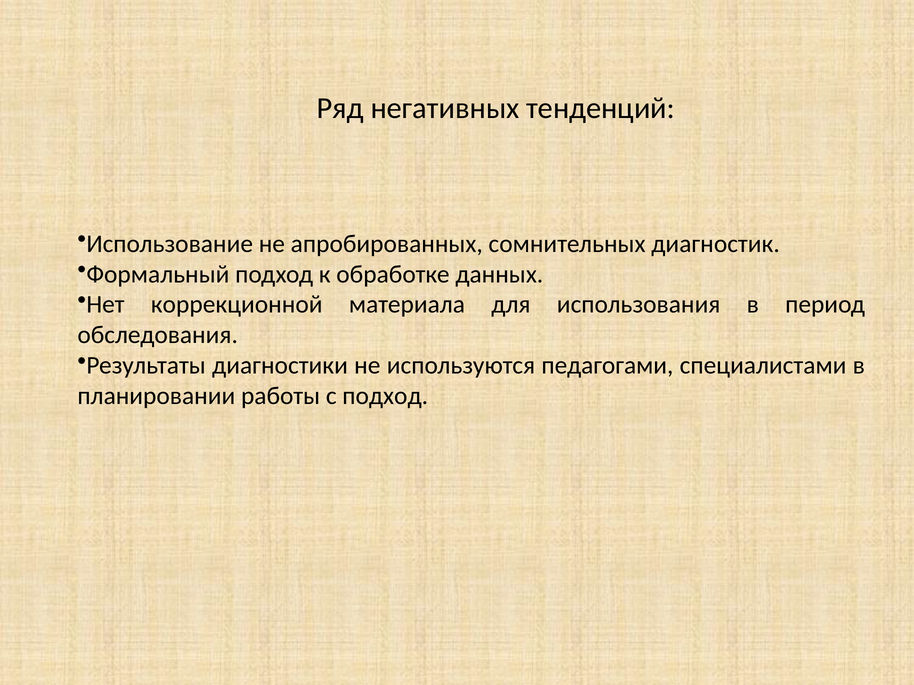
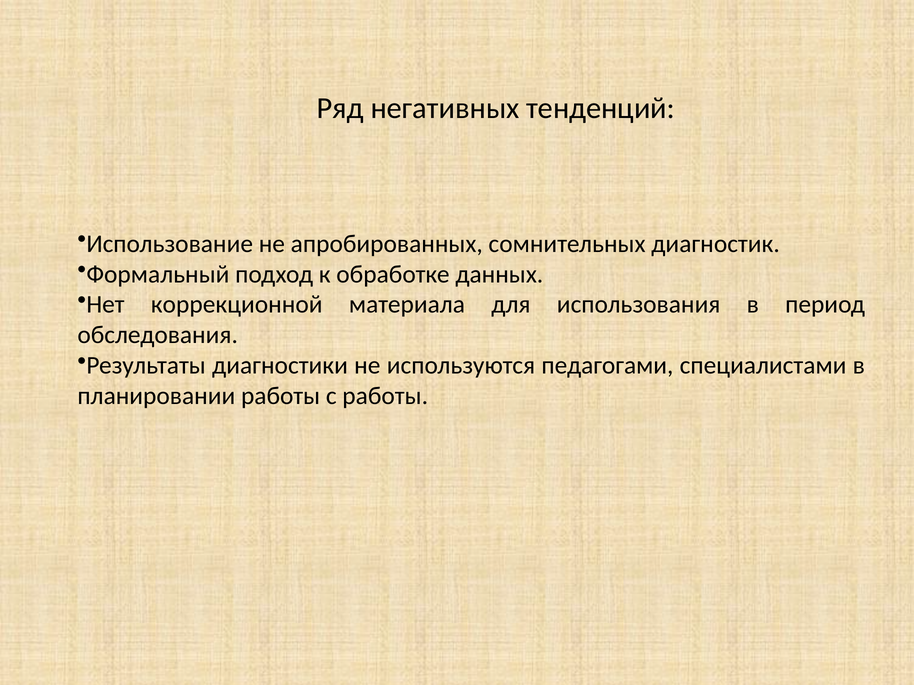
с подход: подход -> работы
